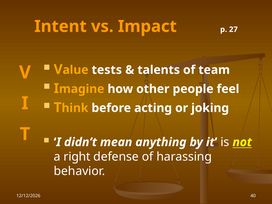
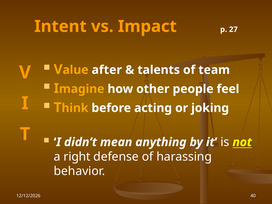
tests: tests -> after
